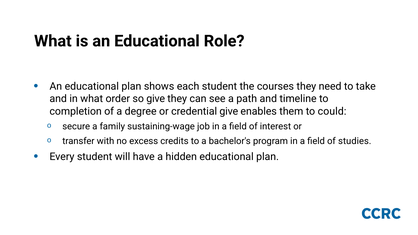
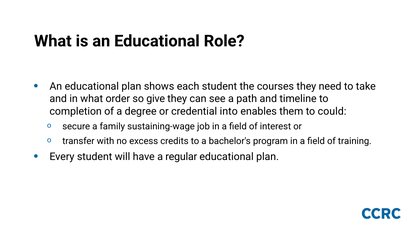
credential give: give -> into
studies: studies -> training
hidden: hidden -> regular
